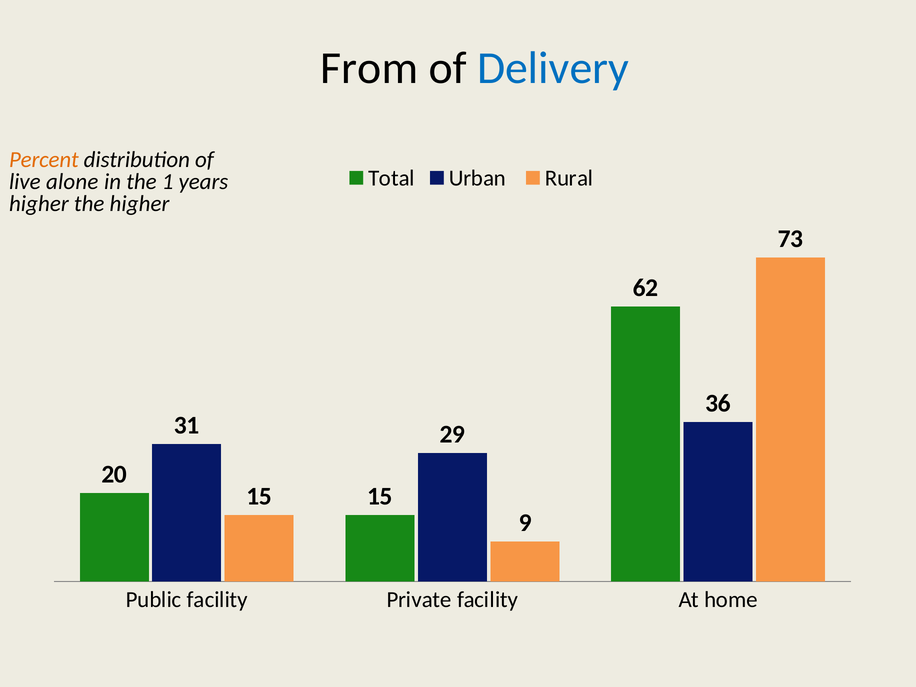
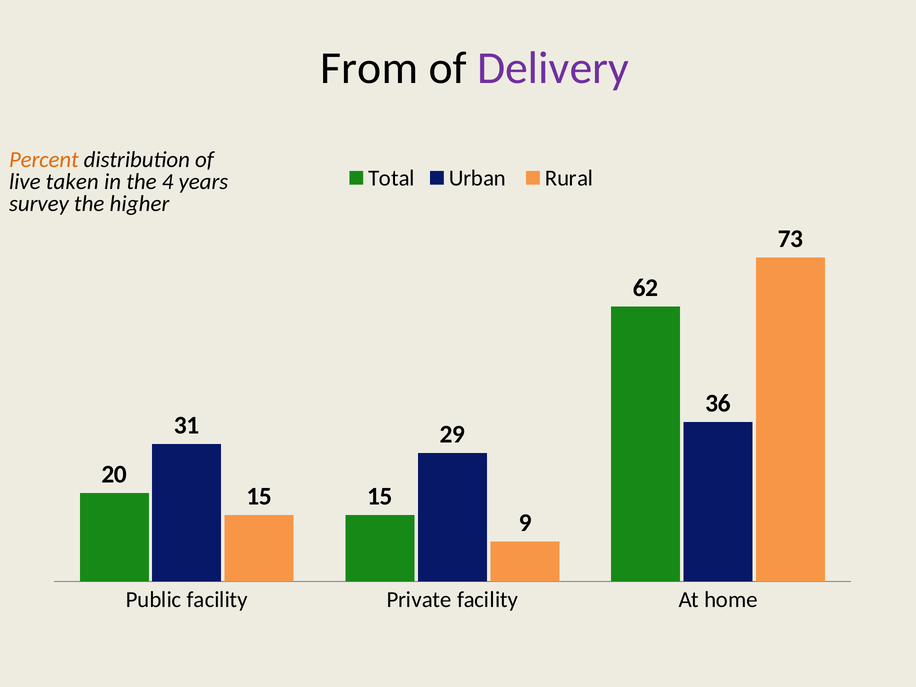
Delivery colour: blue -> purple
alone: alone -> taken
1: 1 -> 4
higher at (39, 204): higher -> survey
